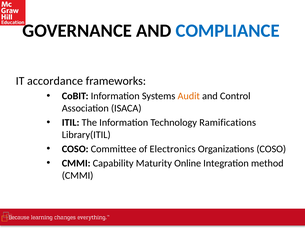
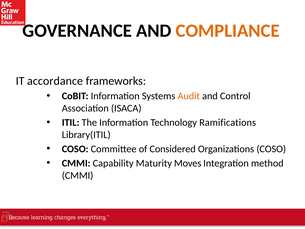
COMPLIANCE colour: blue -> orange
Electronics: Electronics -> Considered
Online: Online -> Moves
